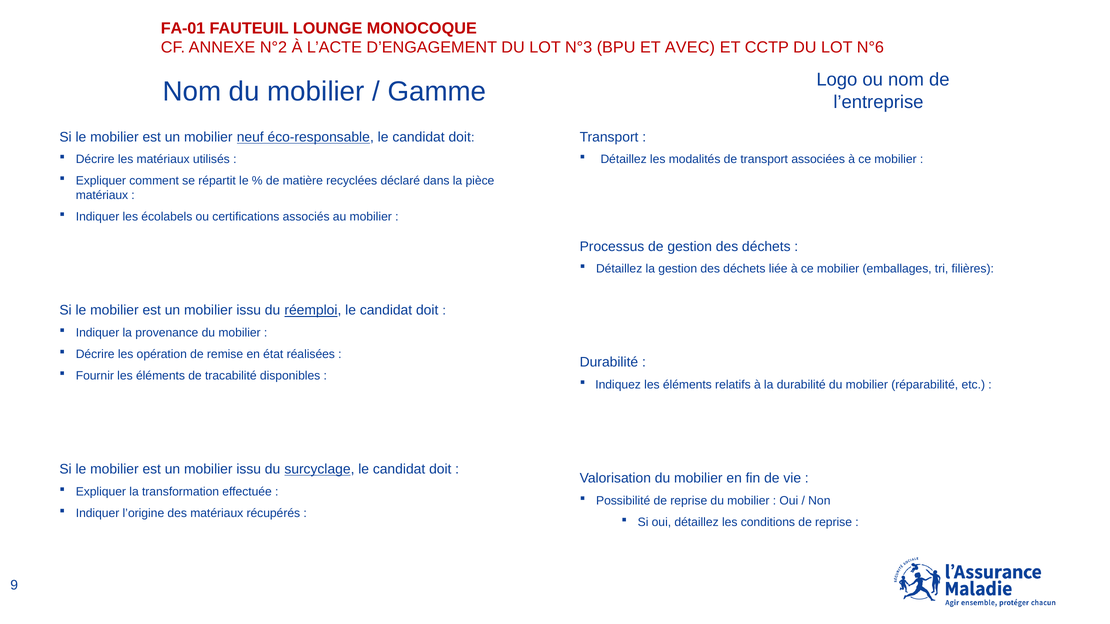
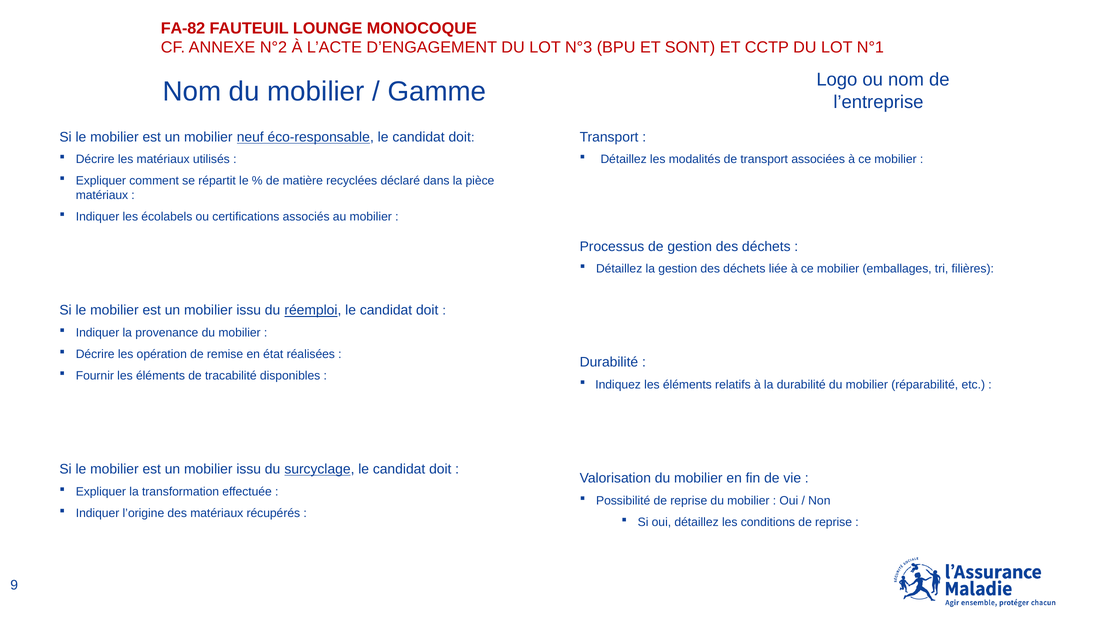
FA-01: FA-01 -> FA-82
AVEC: AVEC -> SONT
N°6: N°6 -> N°1
